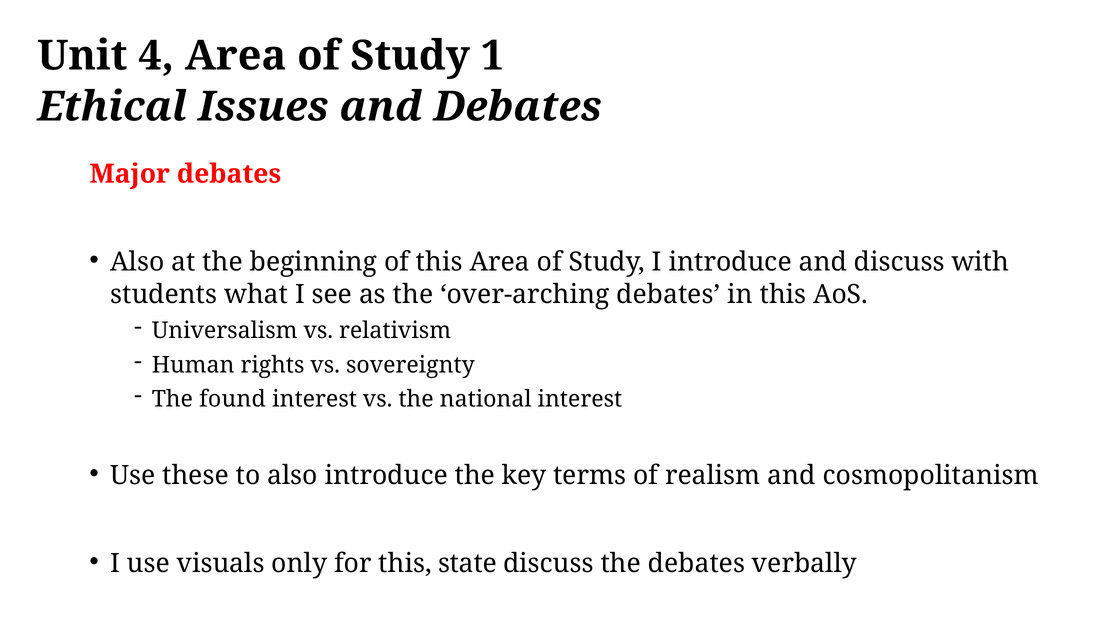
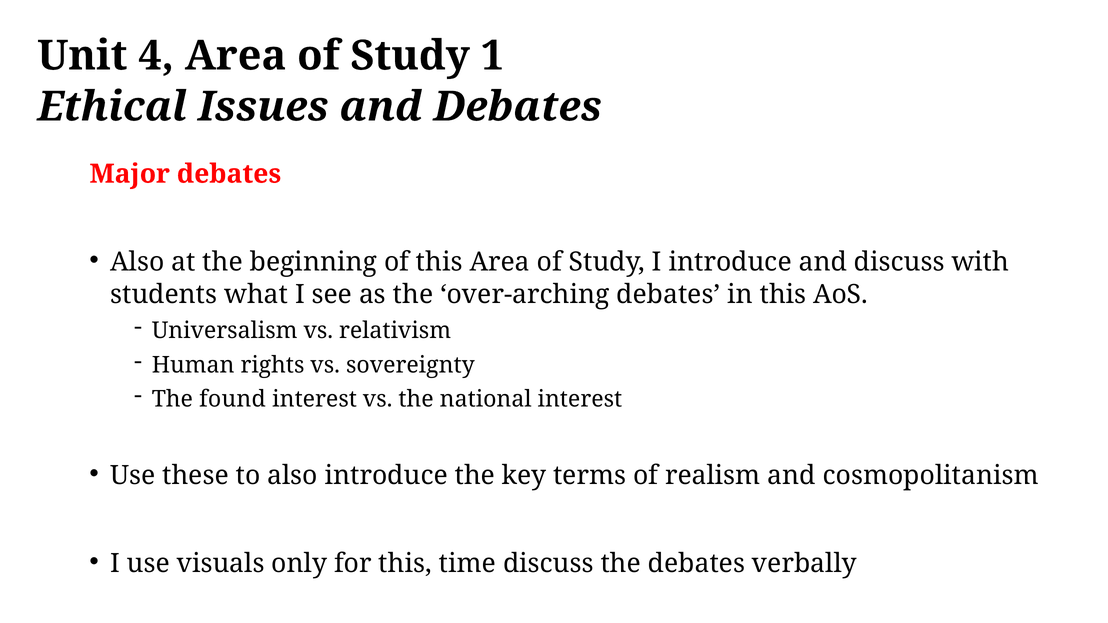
state: state -> time
